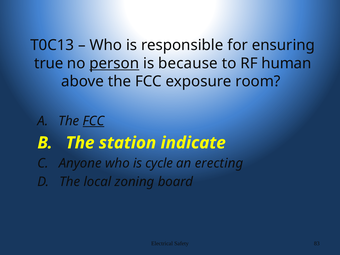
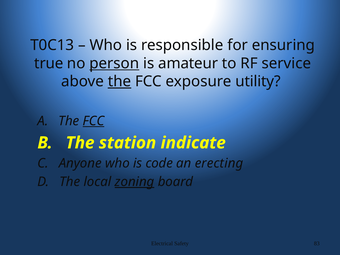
because: because -> amateur
human: human -> service
the at (120, 82) underline: none -> present
room: room -> utility
cycle: cycle -> code
zoning underline: none -> present
